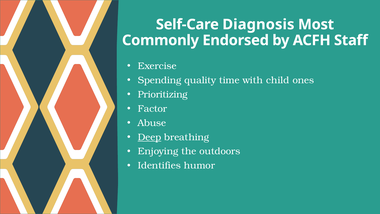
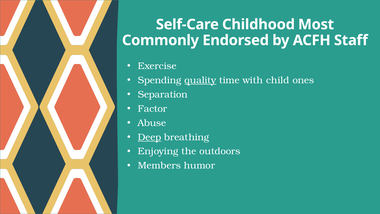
Diagnosis: Diagnosis -> Childhood
quality underline: none -> present
Prioritizing: Prioritizing -> Separation
Identifies: Identifies -> Members
